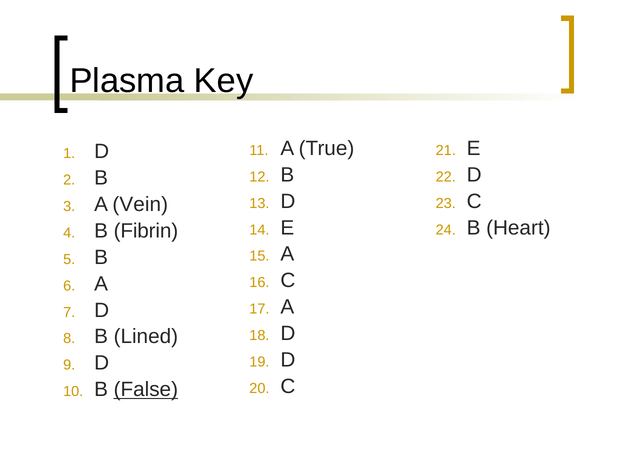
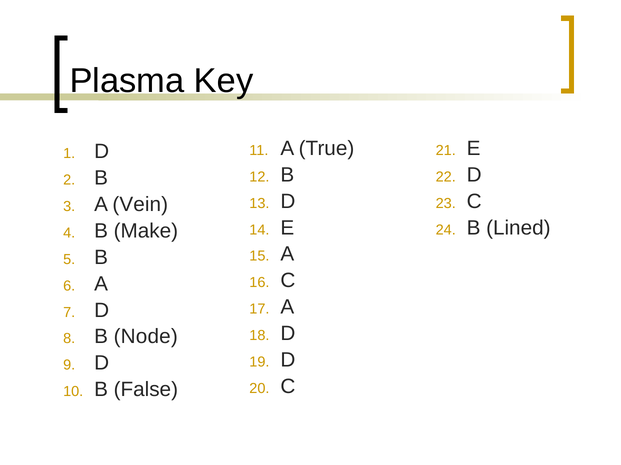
Heart: Heart -> Lined
Fibrin: Fibrin -> Make
Lined: Lined -> Node
False underline: present -> none
